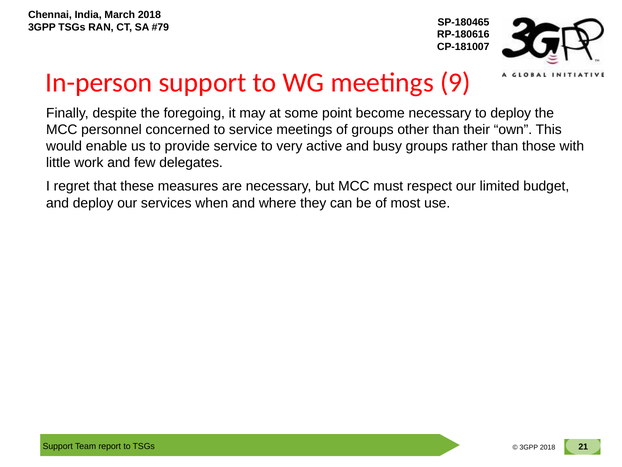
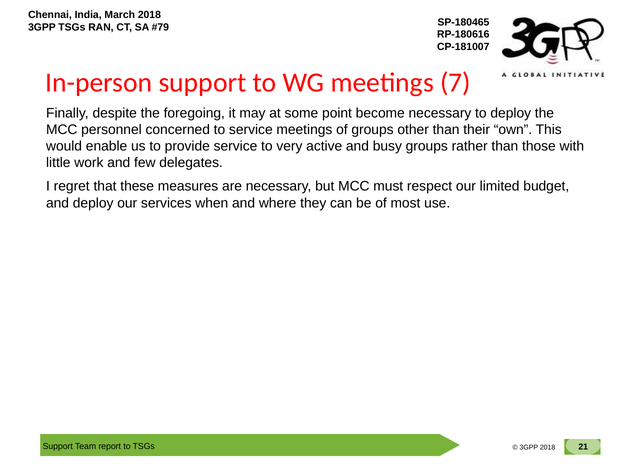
9: 9 -> 7
